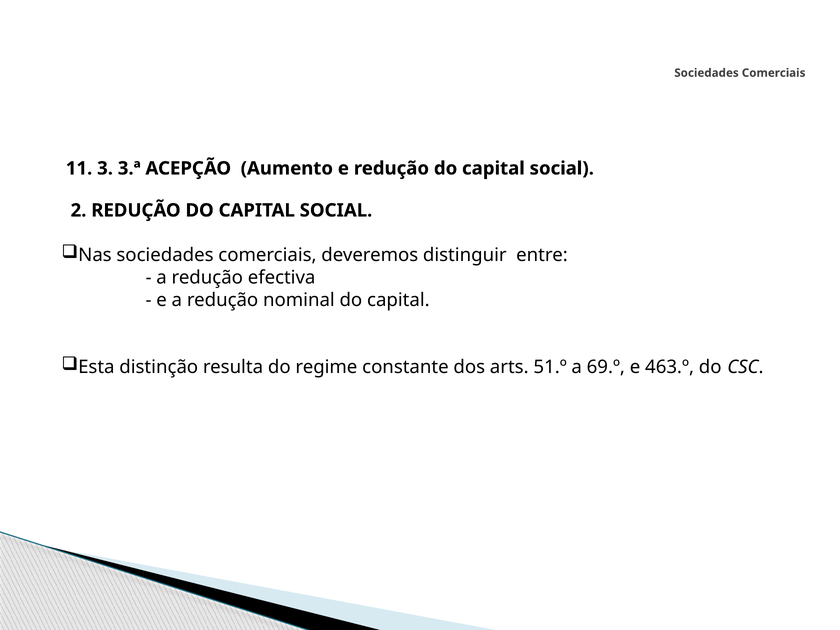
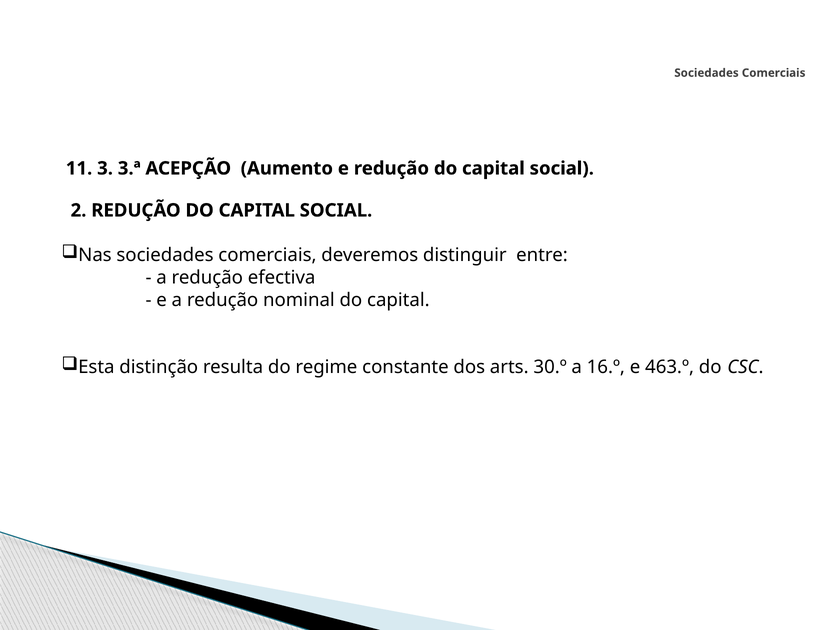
51.º: 51.º -> 30.º
69.º: 69.º -> 16.º
